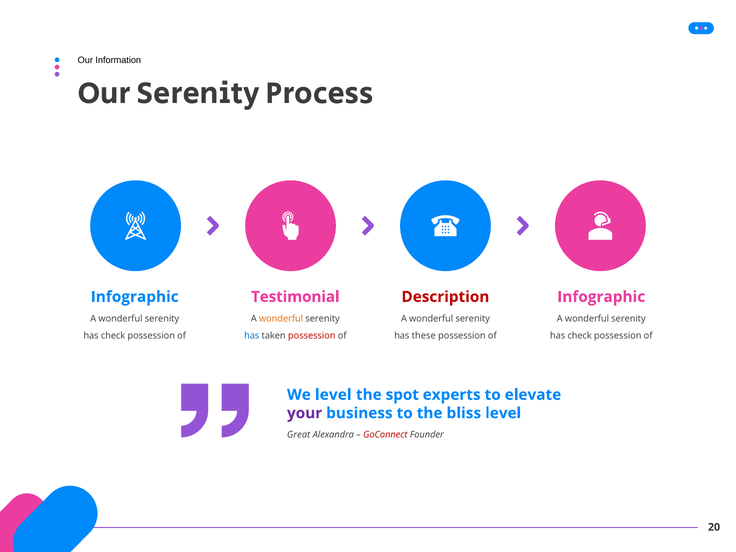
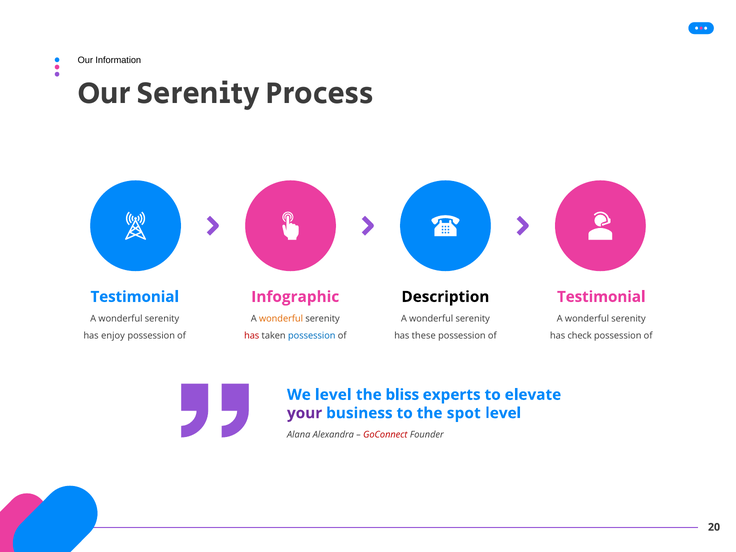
Infographic at (135, 297): Infographic -> Testimonial
Testimonial: Testimonial -> Infographic
Description colour: red -> black
Infographic at (601, 297): Infographic -> Testimonial
check at (113, 335): check -> enjoy
has at (252, 335) colour: blue -> red
possession at (312, 335) colour: red -> blue
spot: spot -> bliss
bliss: bliss -> spot
Great: Great -> Alana
